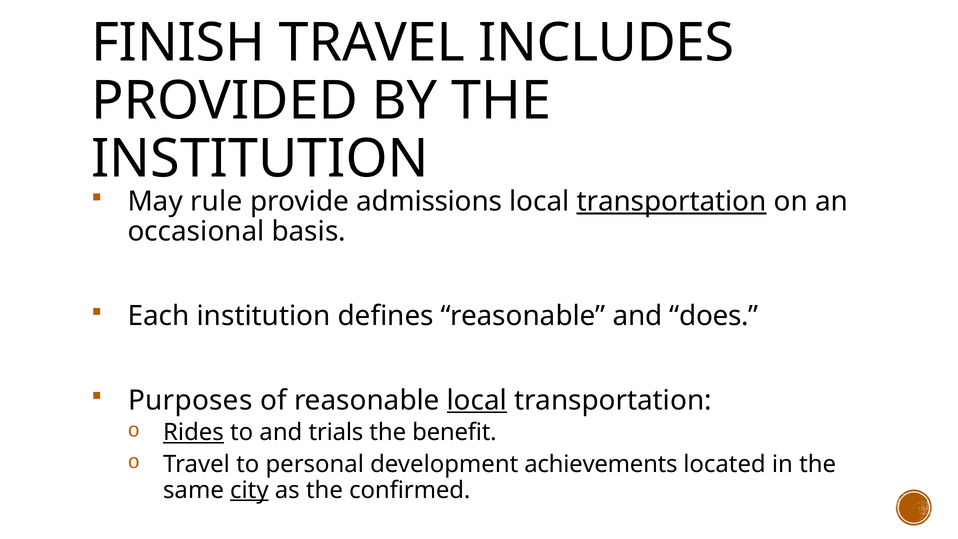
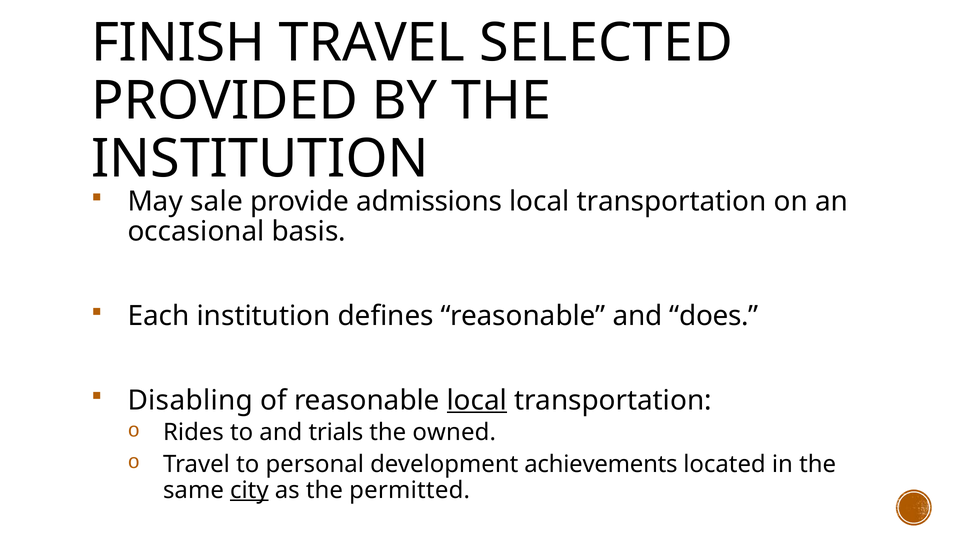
INCLUDES: INCLUDES -> SELECTED
rule: rule -> sale
transportation at (672, 202) underline: present -> none
Purposes: Purposes -> Disabling
Rides underline: present -> none
benefit: benefit -> owned
confirmed: confirmed -> permitted
